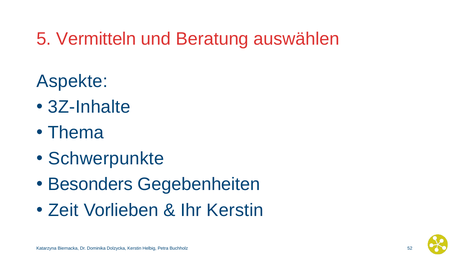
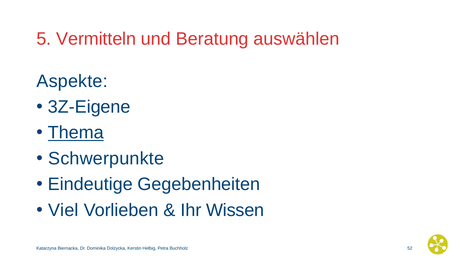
3Z-Inhalte: 3Z-Inhalte -> 3Z-Eigene
Thema underline: none -> present
Besonders: Besonders -> Eindeutige
Zeit: Zeit -> Viel
Ihr Kerstin: Kerstin -> Wissen
